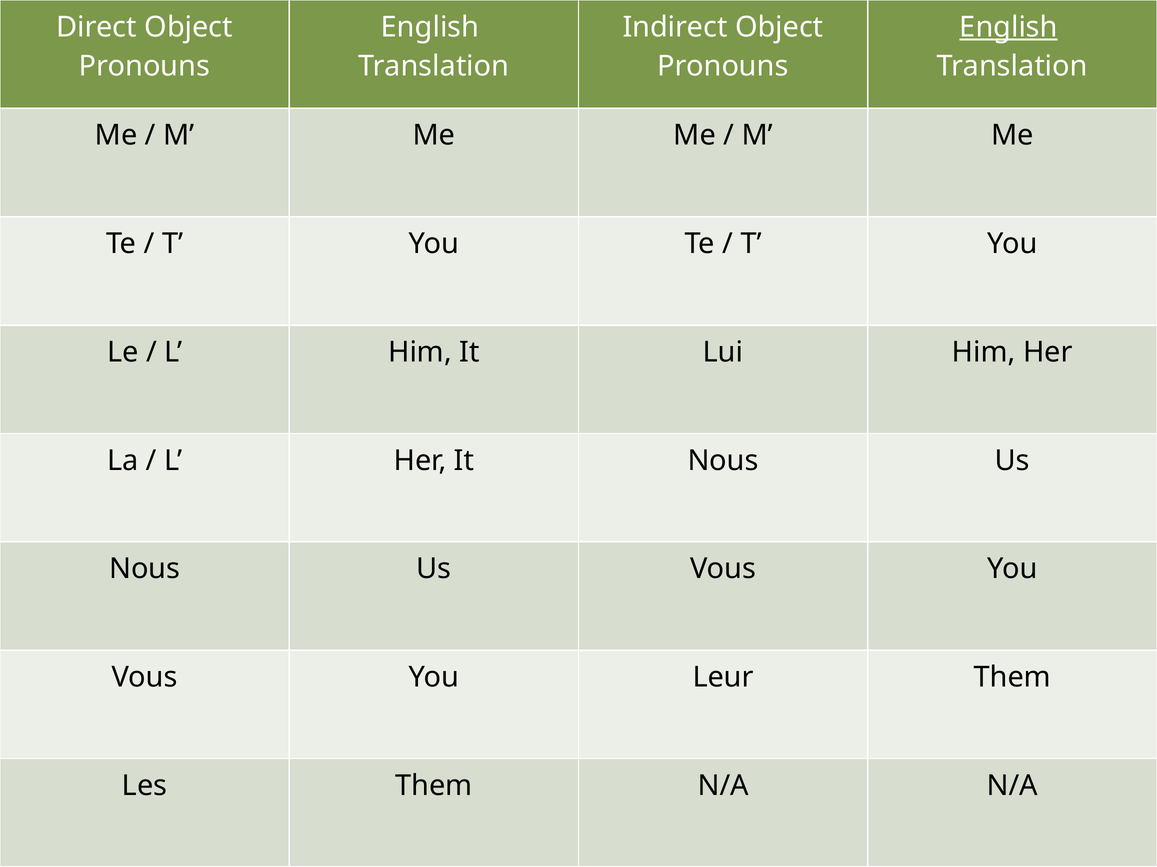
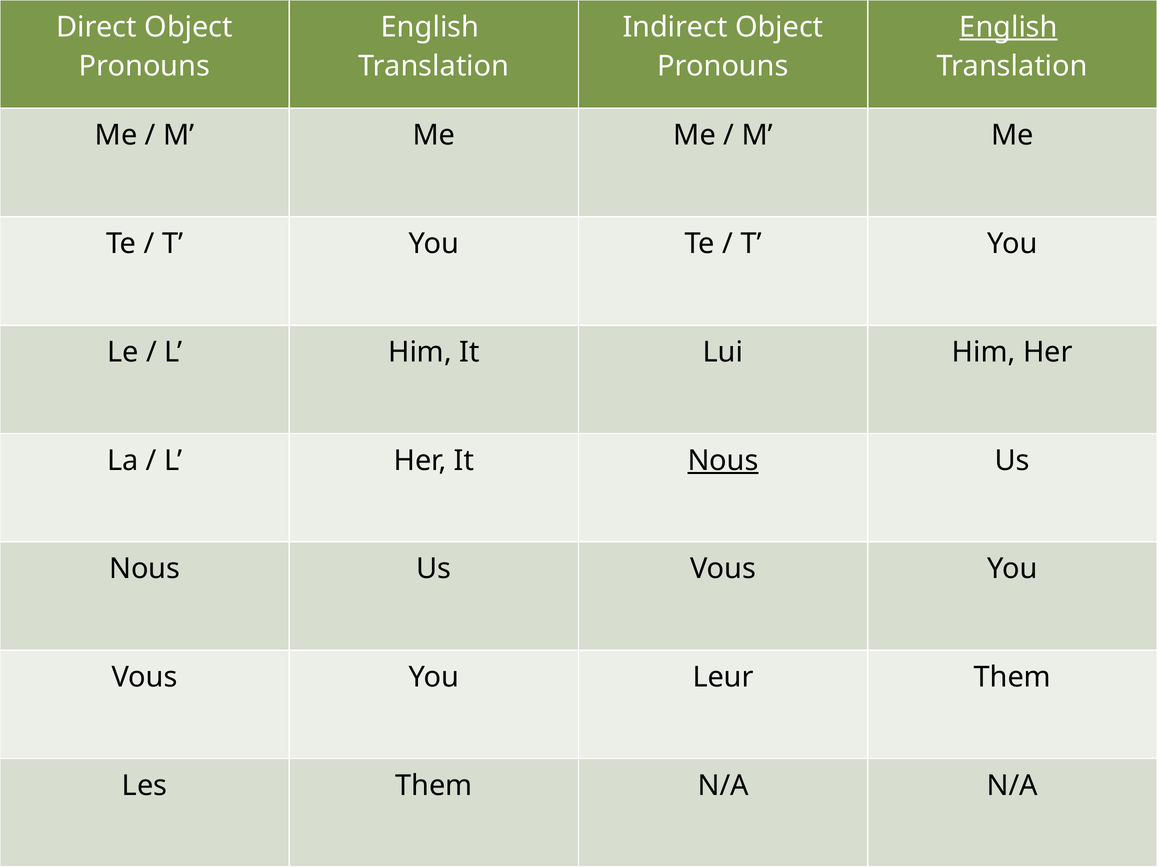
Nous at (723, 461) underline: none -> present
